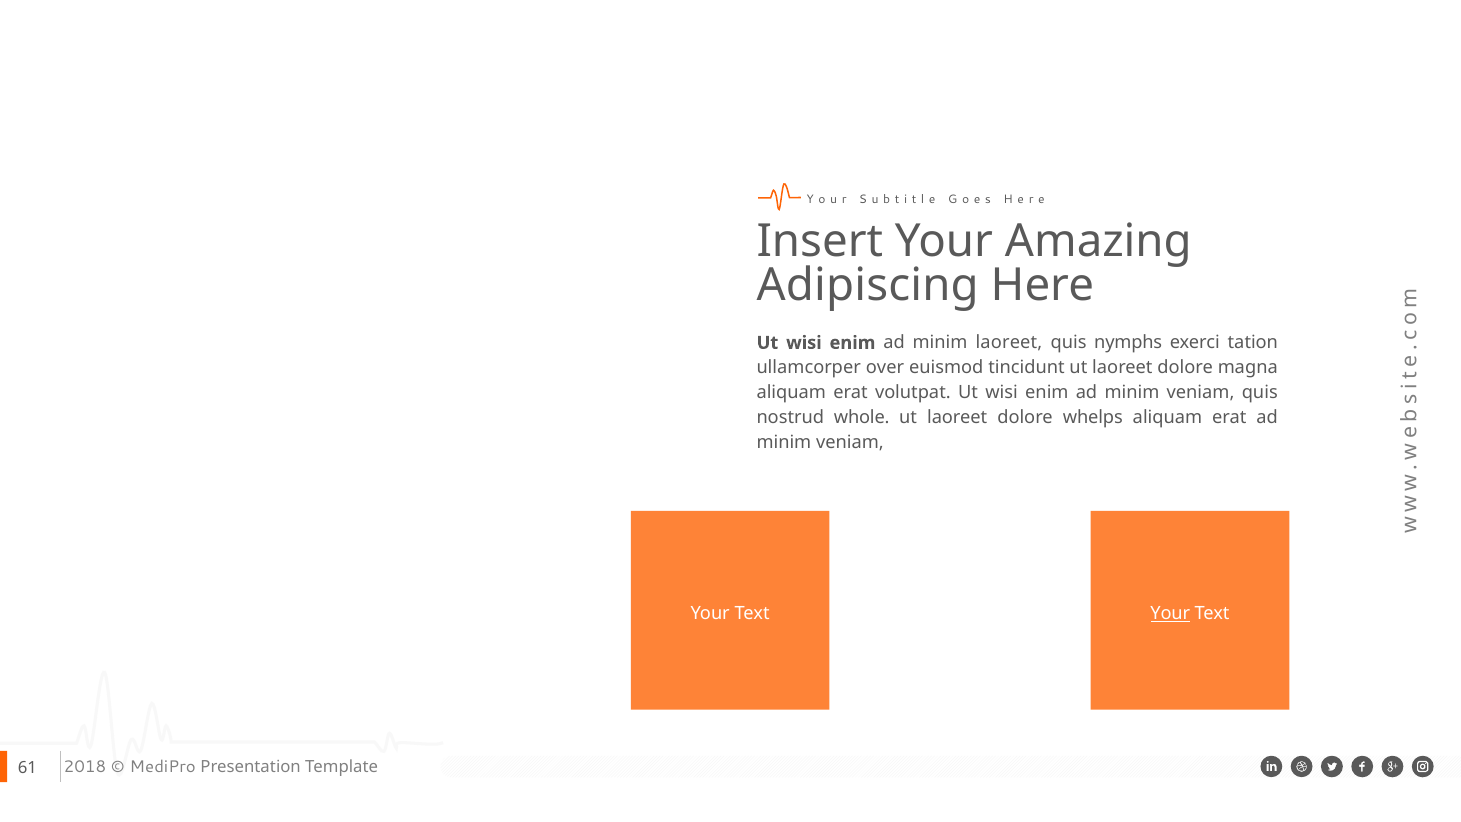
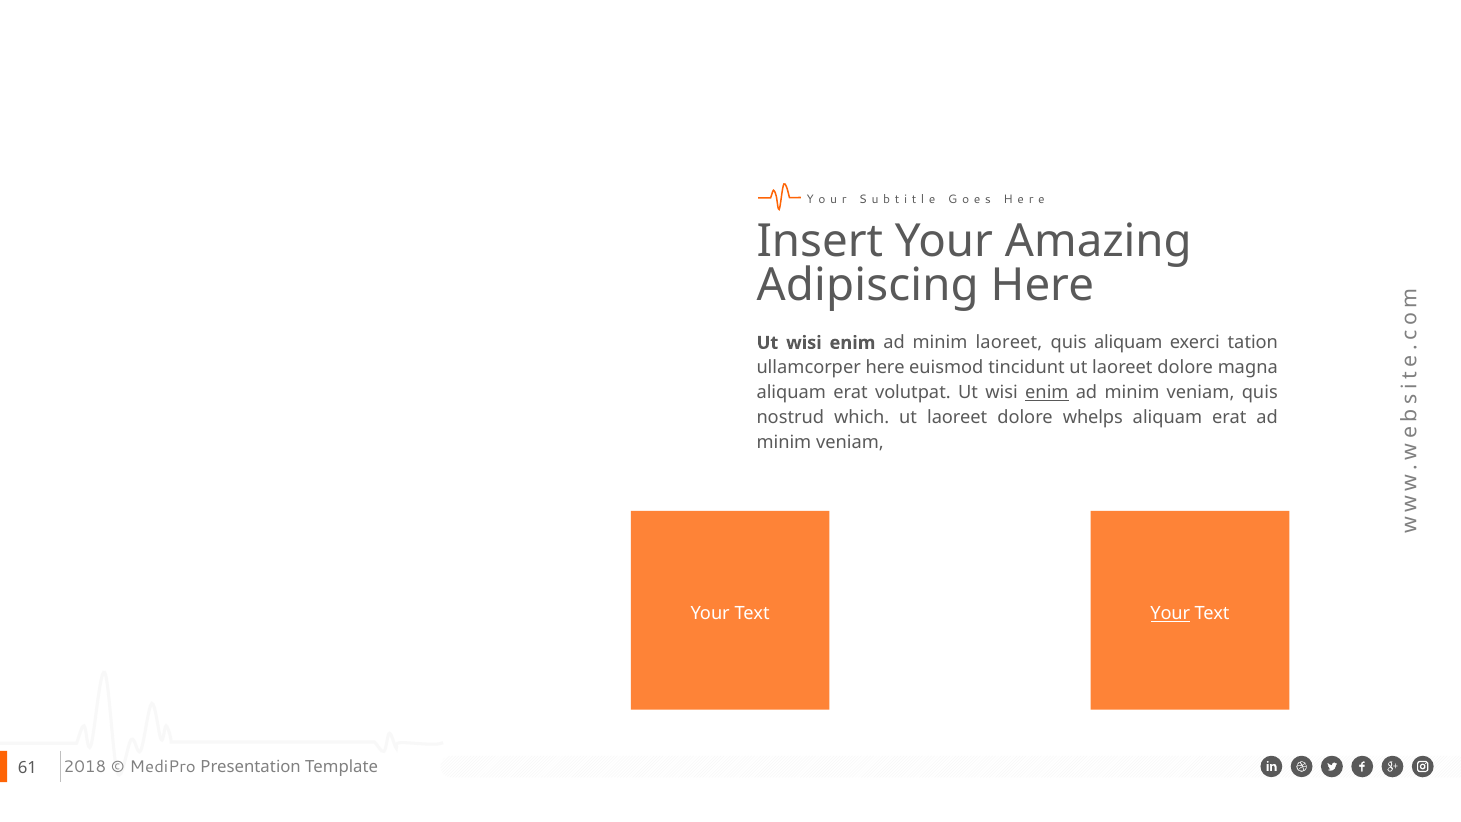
quis nymphs: nymphs -> aliquam
ullamcorper over: over -> here
enim at (1047, 393) underline: none -> present
whole: whole -> which
